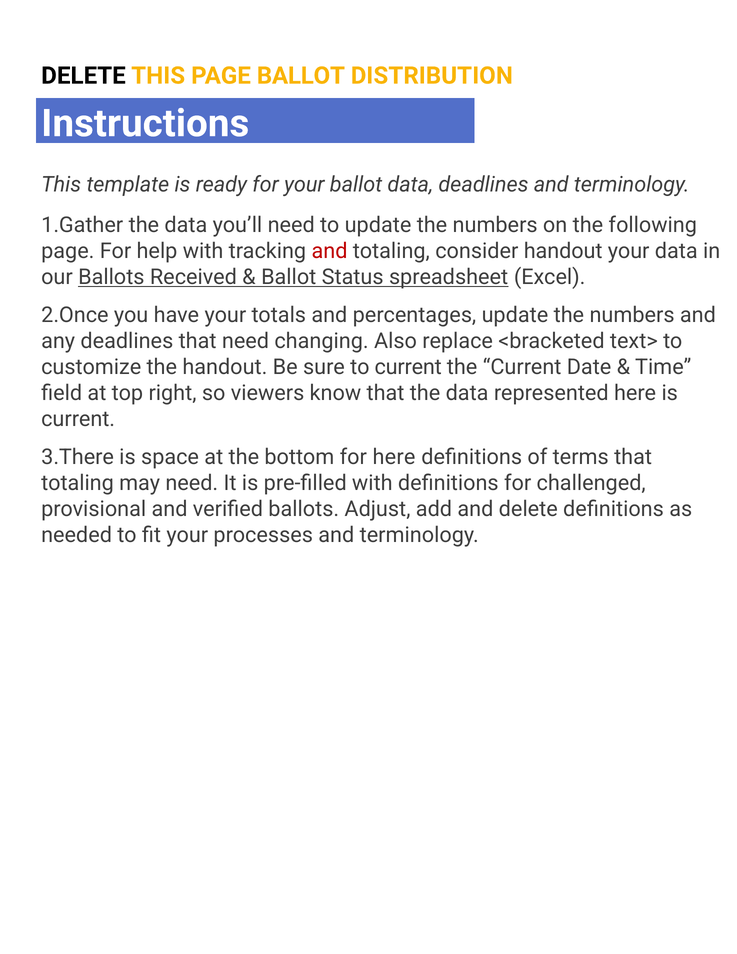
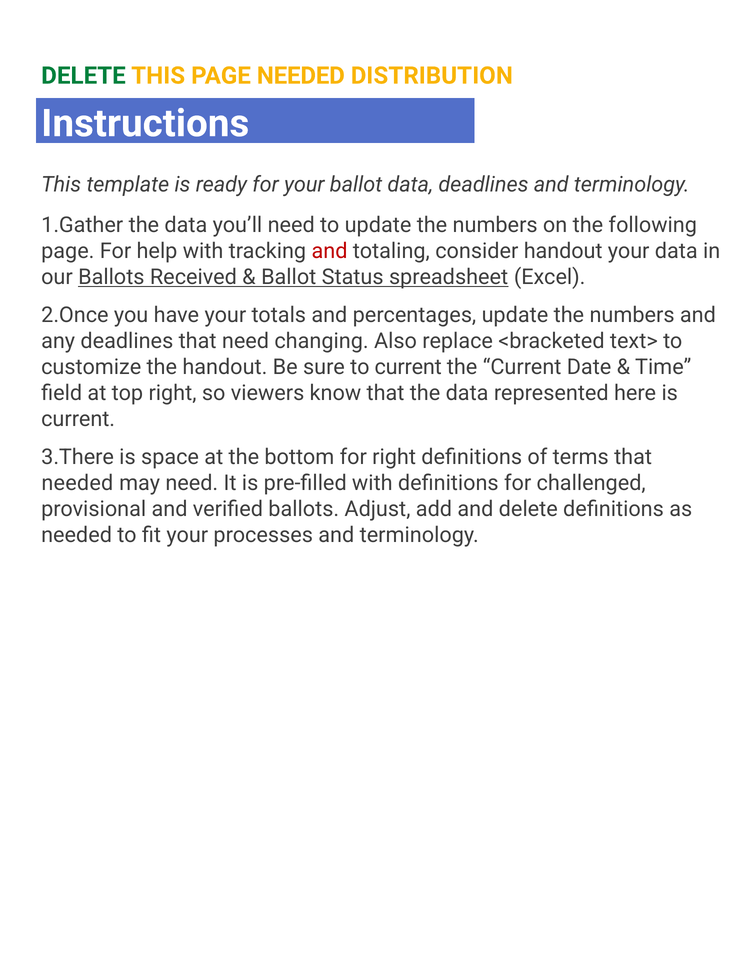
DELETE at (83, 76) colour: black -> green
PAGE BALLOT: BALLOT -> NEEDED
for here: here -> right
totaling at (77, 483): totaling -> needed
